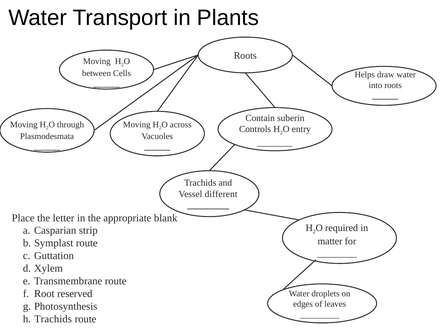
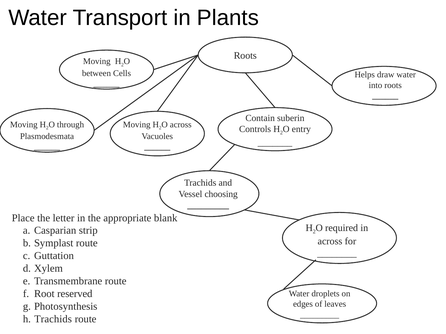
different: different -> choosing
matter at (330, 242): matter -> across
